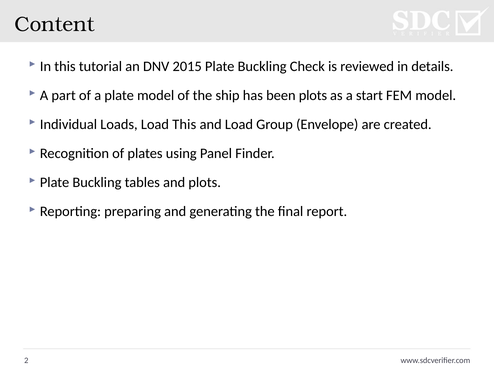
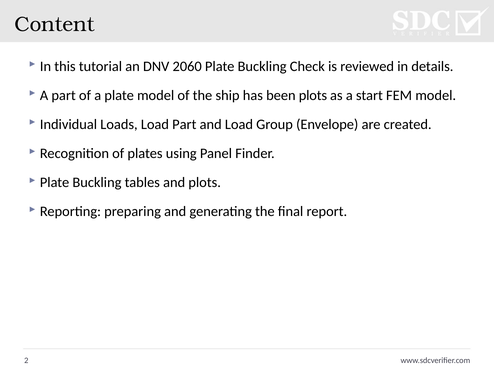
2015: 2015 -> 2060
Load This: This -> Part
